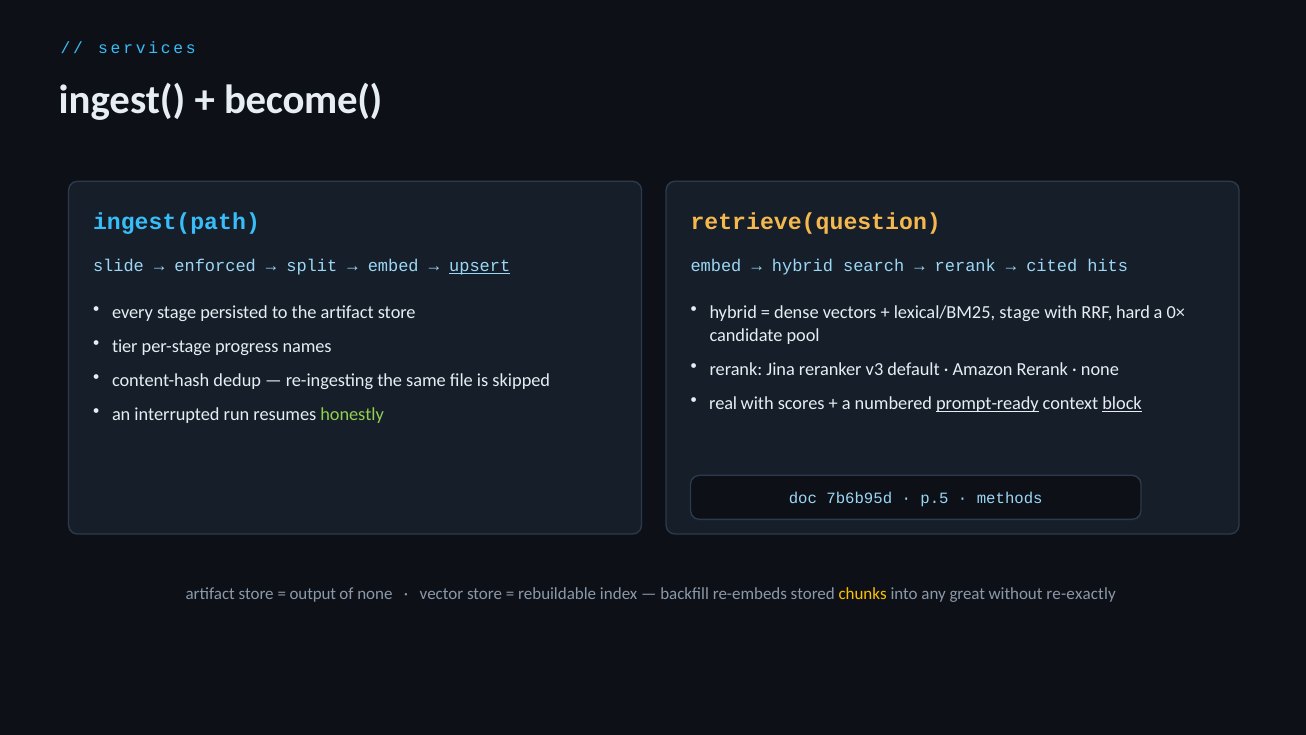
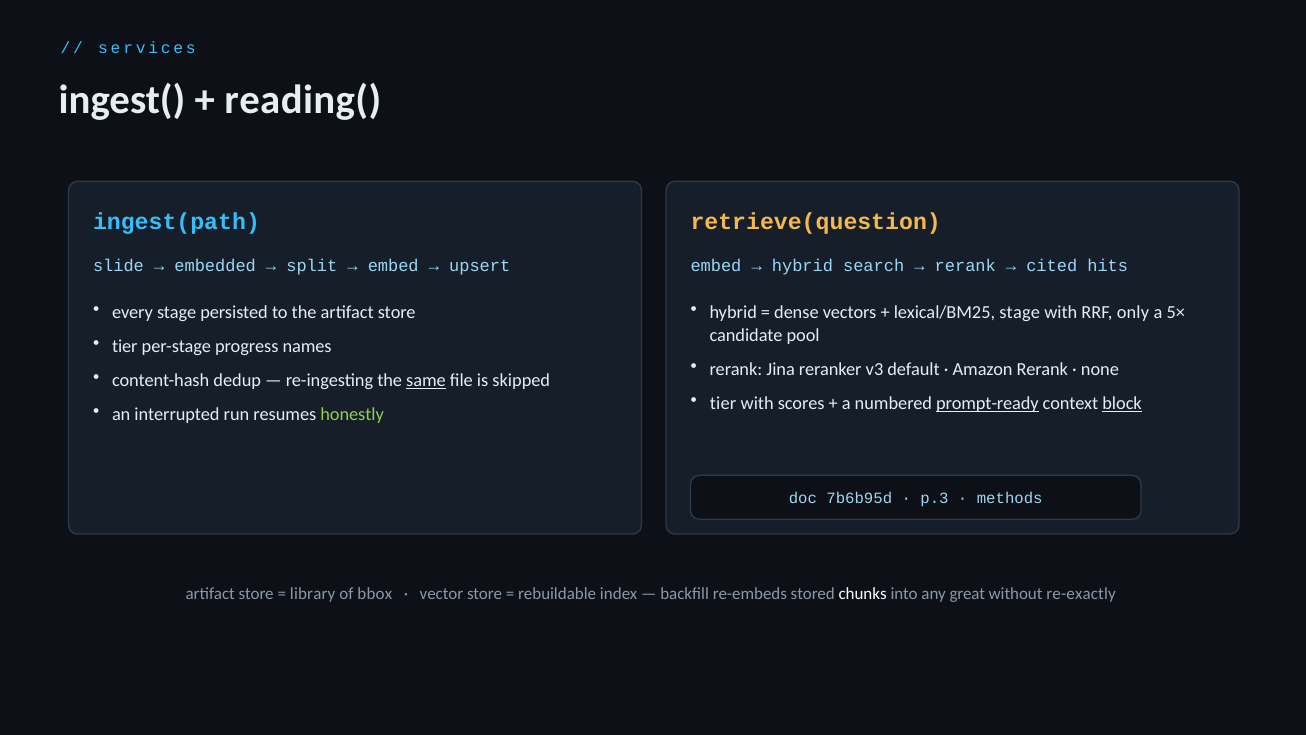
become(: become( -> reading(
enforced: enforced -> embedded
upsert underline: present -> none
hard: hard -> only
0×: 0× -> 5×
same underline: none -> present
real at (723, 403): real -> tier
p.5: p.5 -> p.3
output: output -> library
of none: none -> bbox
chunks colour: yellow -> white
